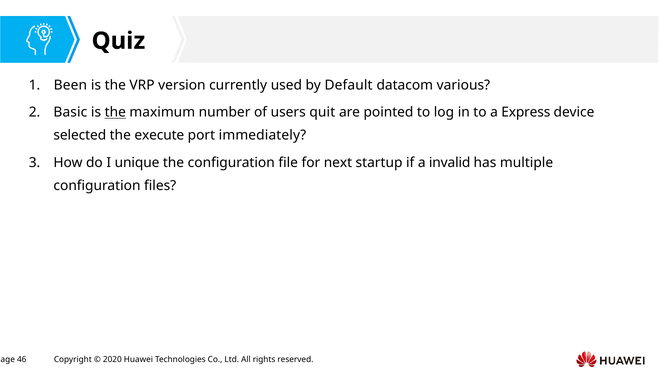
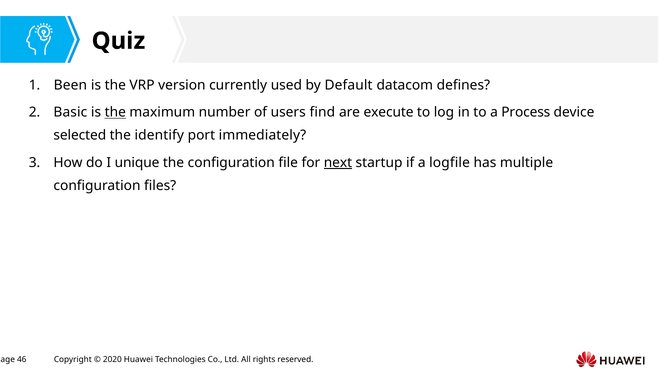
various: various -> defines
quit: quit -> find
pointed: pointed -> execute
Express: Express -> Process
execute: execute -> identify
next underline: none -> present
invalid: invalid -> logfile
